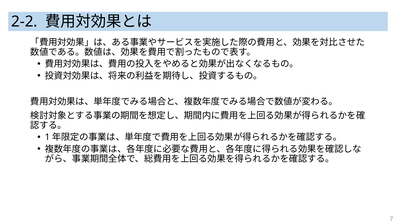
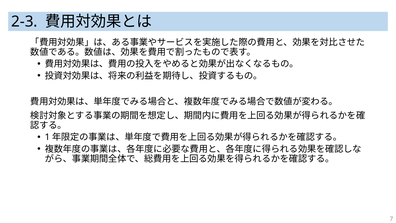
2-2: 2-2 -> 2-3
